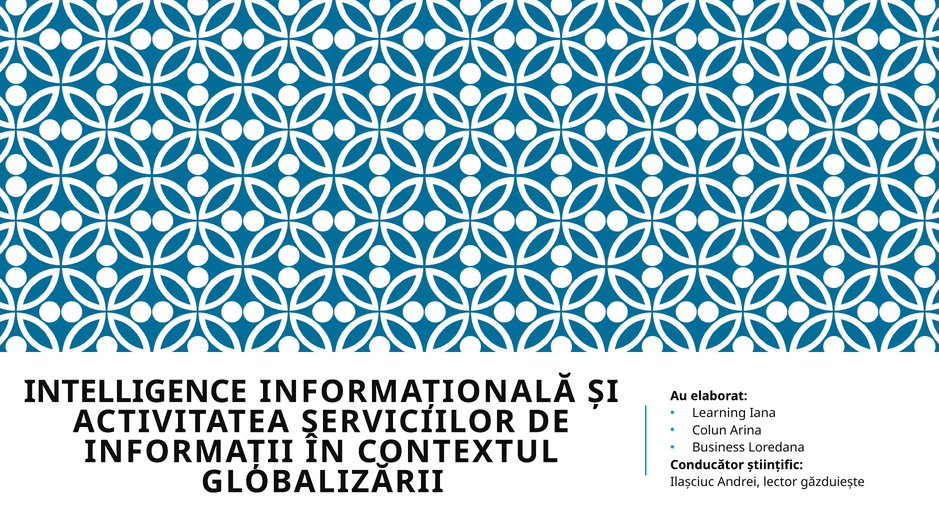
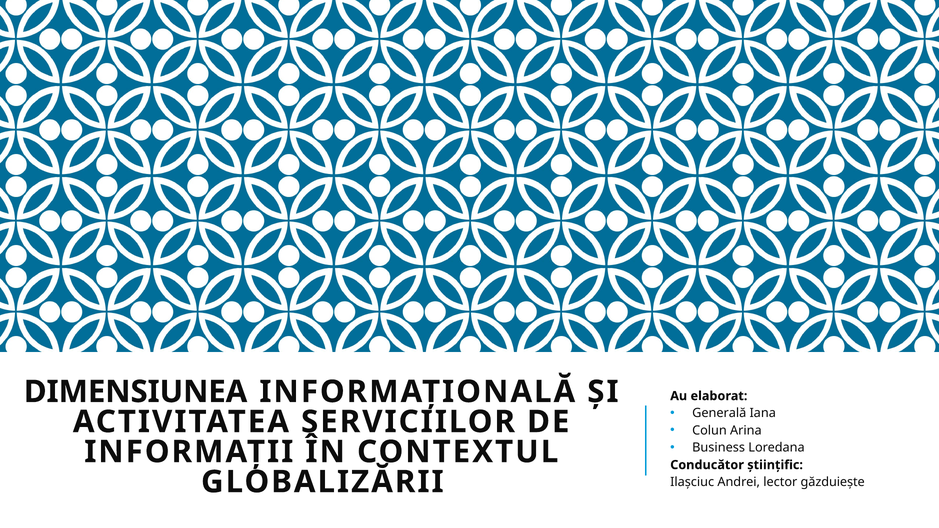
INTELLIGENCE: INTELLIGENCE -> DIMENSIUNEA
Learning: Learning -> Generală
